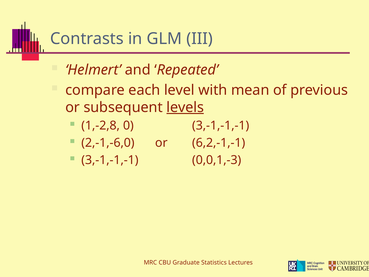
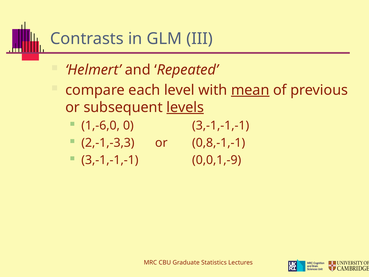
mean underline: none -> present
1,-2,8: 1,-2,8 -> 1,-6,0
2,-1,-6,0: 2,-1,-6,0 -> 2,-1,-3,3
6,2,-1,-1: 6,2,-1,-1 -> 0,8,-1,-1
0,0,1,-3: 0,0,1,-3 -> 0,0,1,-9
